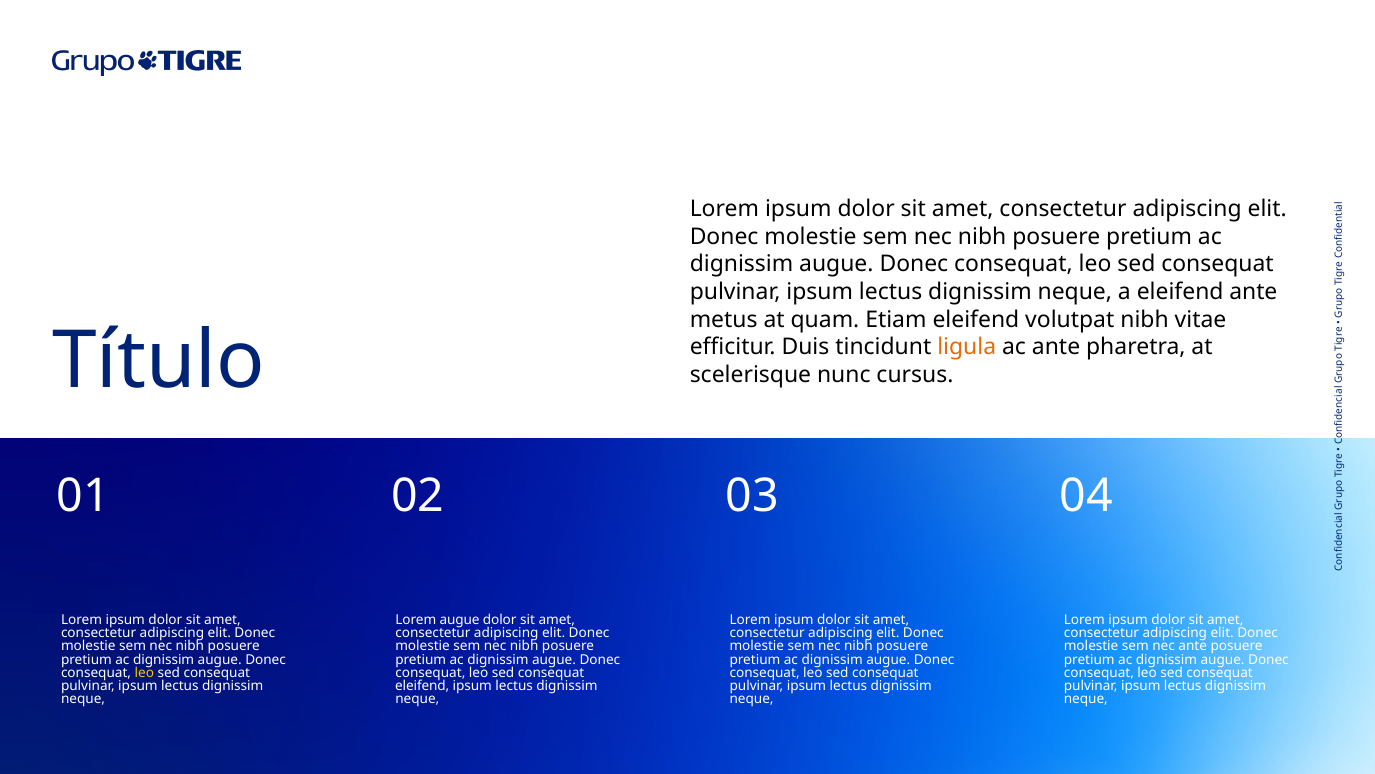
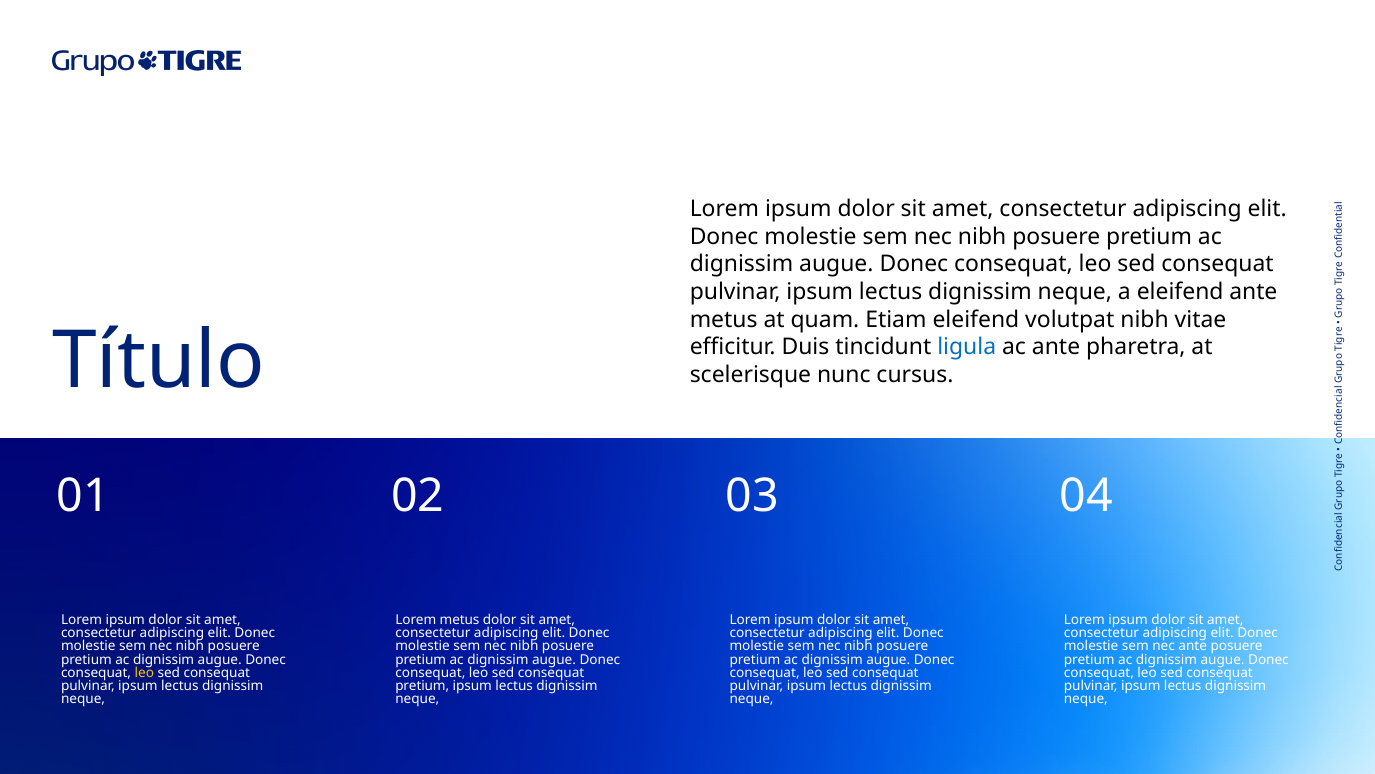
ligula colour: orange -> blue
Lorem augue: augue -> metus
eleifend at (422, 685): eleifend -> pretium
